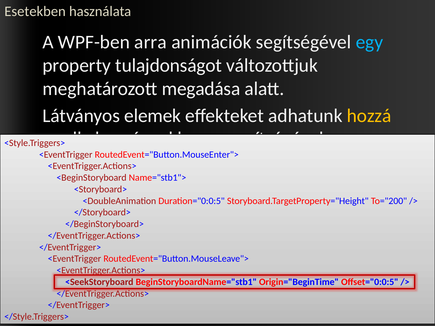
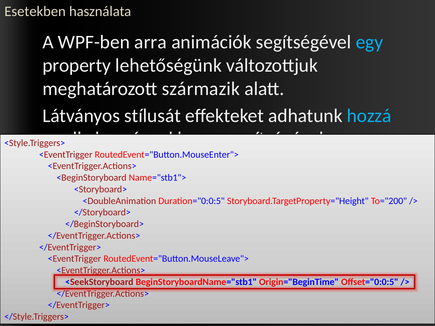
tulajdonságot: tulajdonságot -> lehetőségünk
megadása: megadása -> származik
elemek: elemek -> stílusát
hozzá colour: yellow -> light blue
